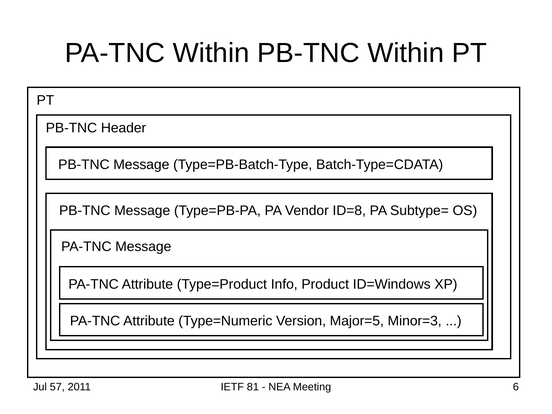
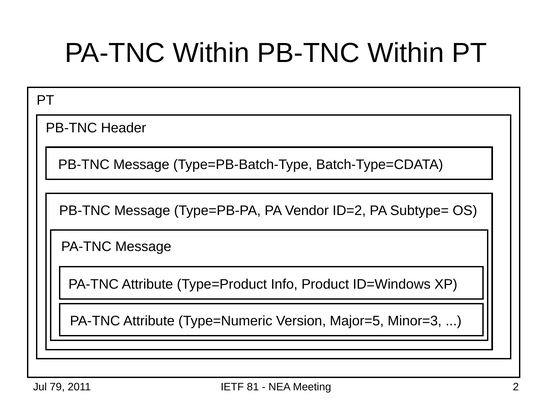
ID=8: ID=8 -> ID=2
57: 57 -> 79
6: 6 -> 2
